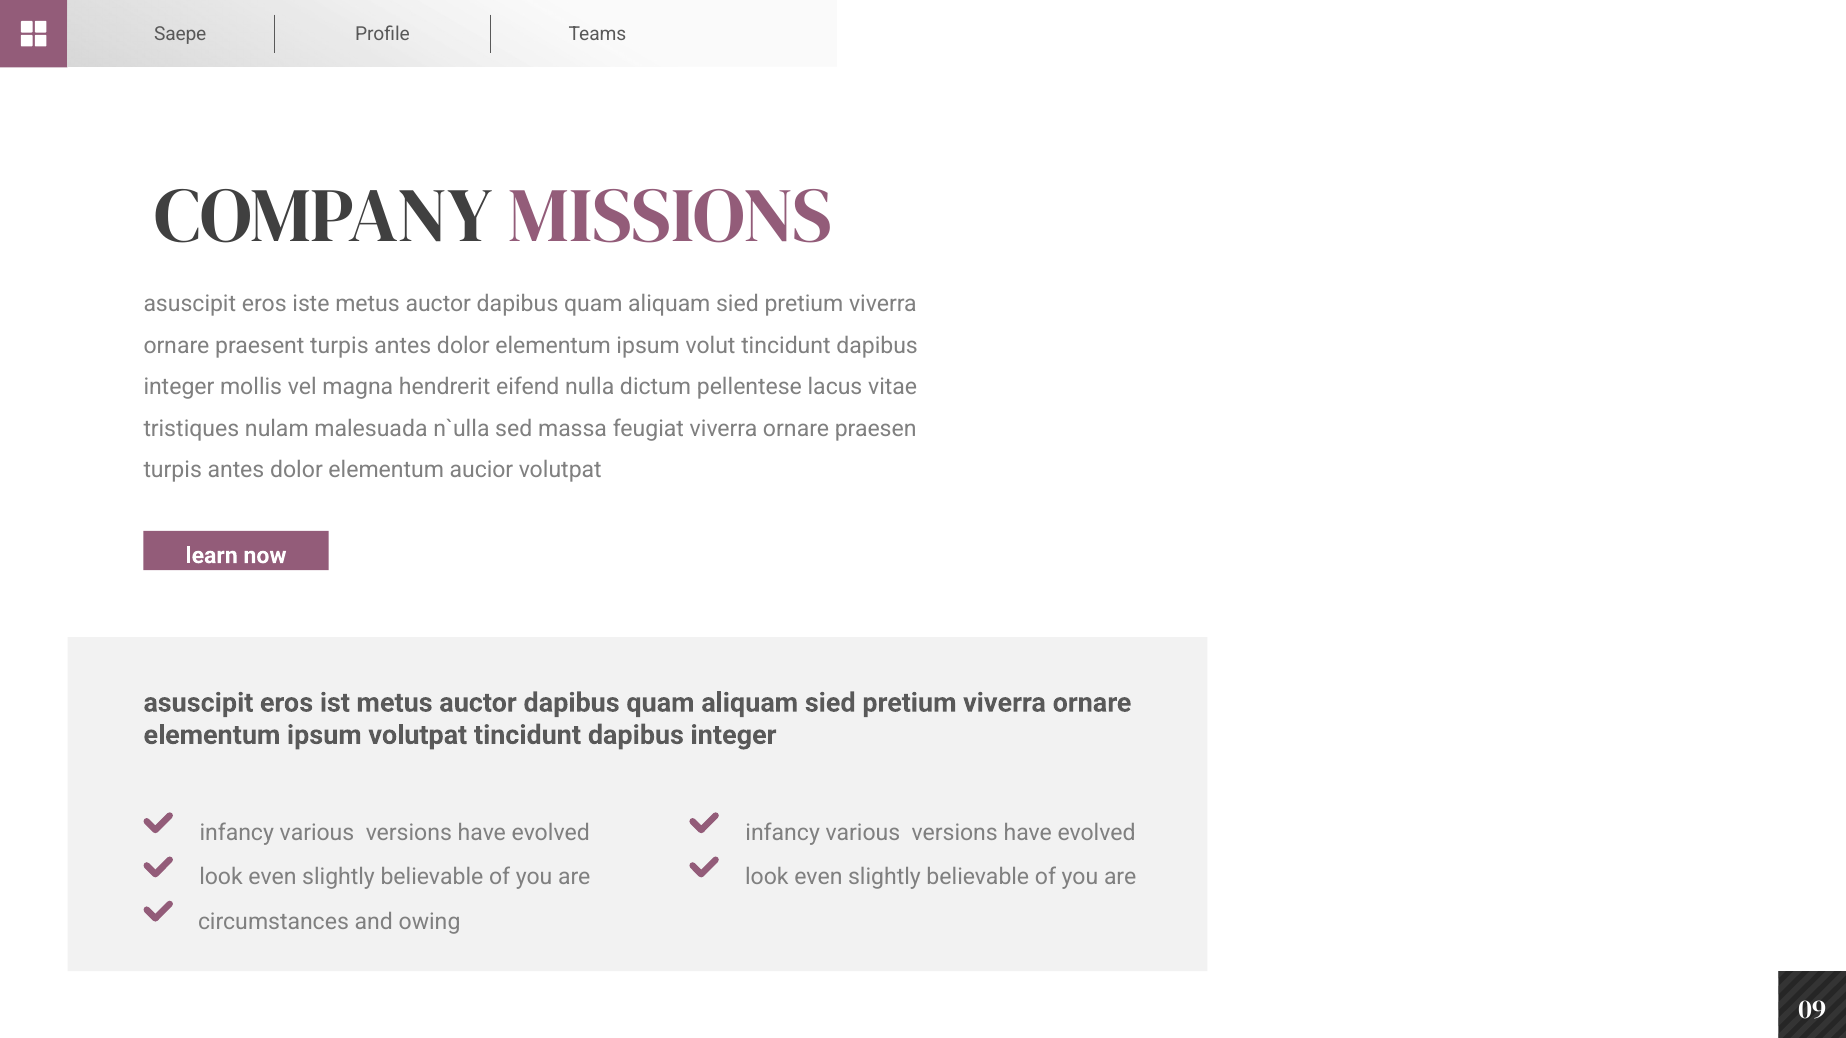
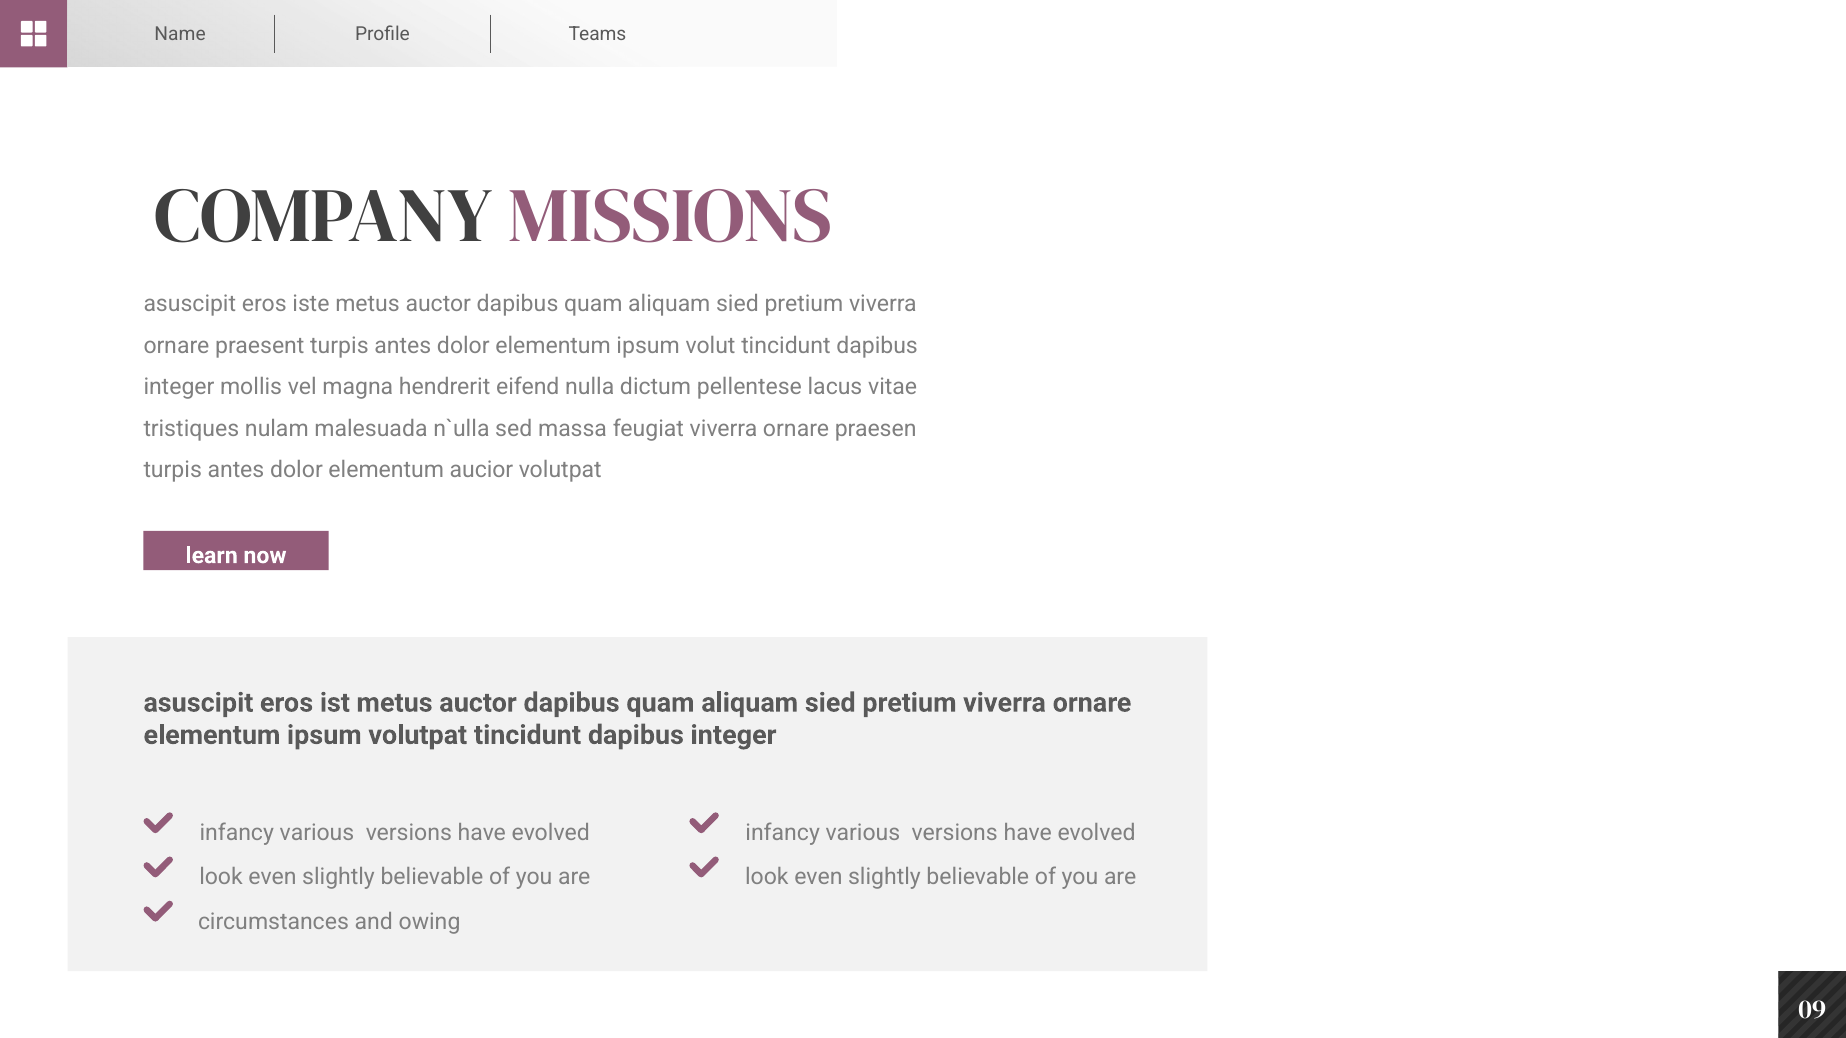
Saepe: Saepe -> Name
